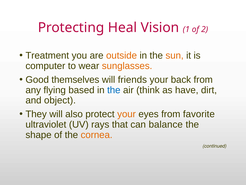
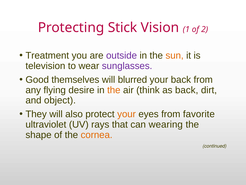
Heal: Heal -> Stick
outside colour: orange -> purple
computer: computer -> television
sunglasses colour: orange -> purple
friends: friends -> blurred
based: based -> desire
the at (114, 90) colour: blue -> orange
as have: have -> back
balance: balance -> wearing
